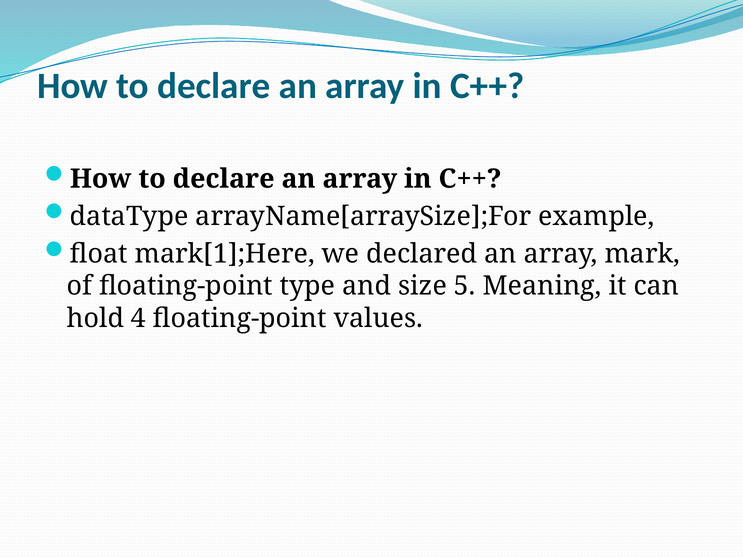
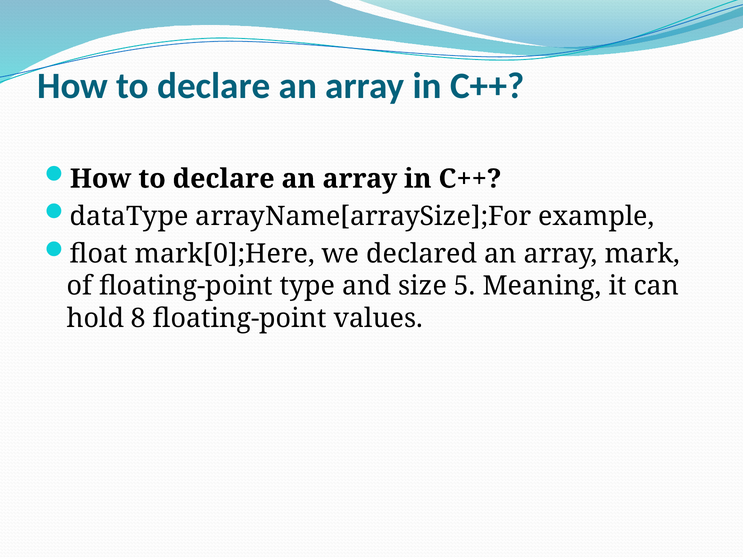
mark[1];Here: mark[1];Here -> mark[0];Here
4: 4 -> 8
